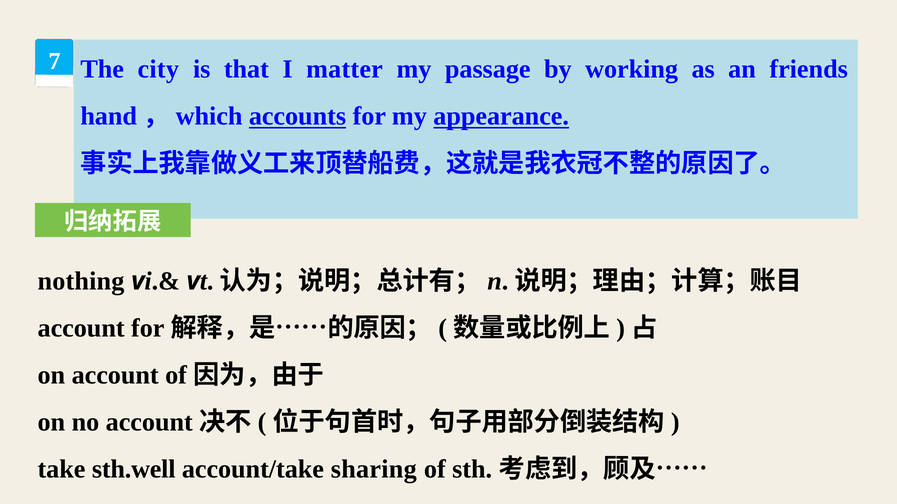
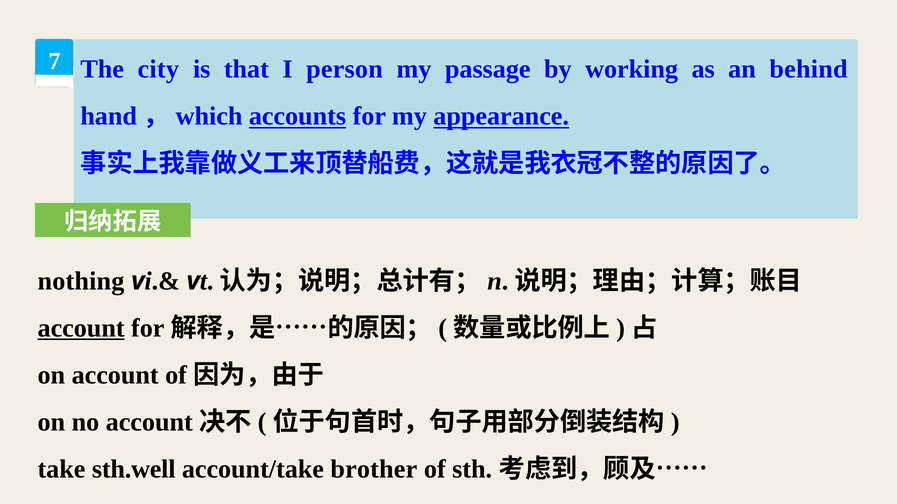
matter: matter -> person
friends: friends -> behind
account at (81, 329) underline: none -> present
sharing: sharing -> brother
